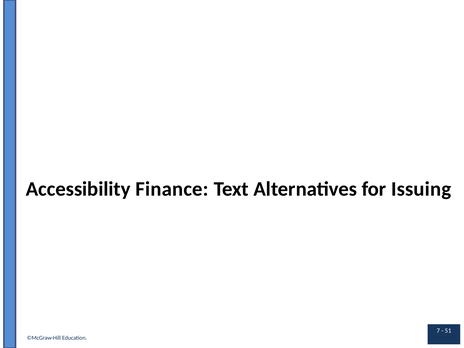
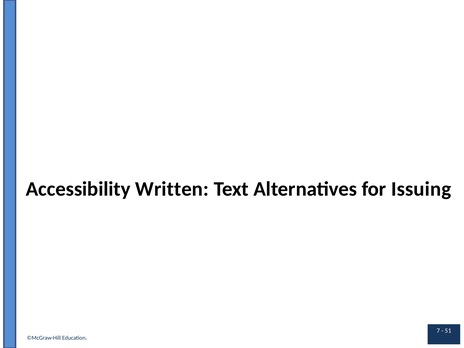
Finance: Finance -> Written
